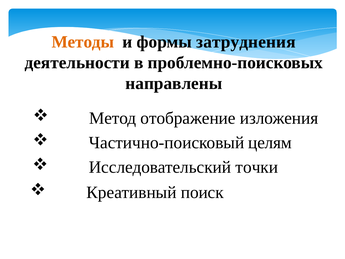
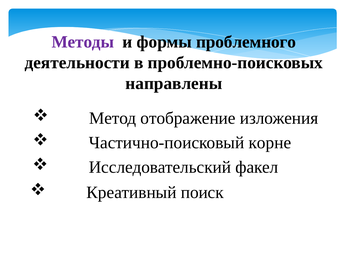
Методы colour: orange -> purple
затруднения: затруднения -> проблемного
целям: целям -> корне
точки: точки -> факел
